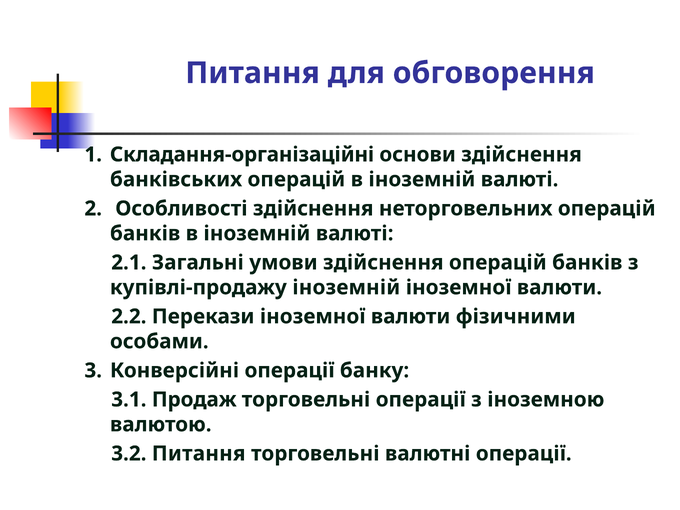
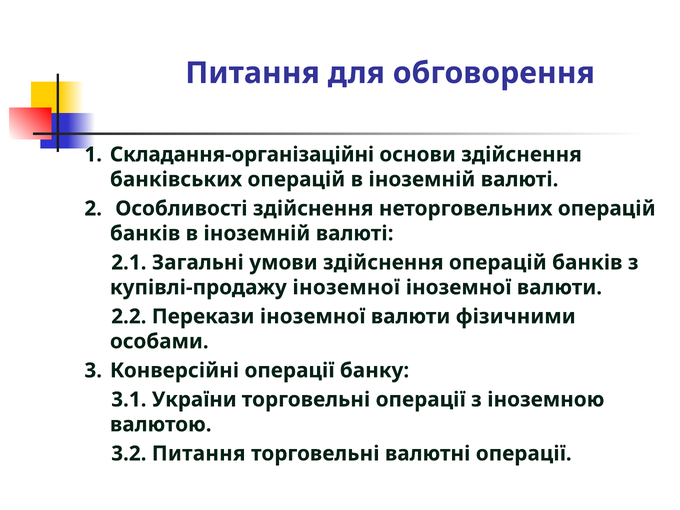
купівлі-продажу іноземній: іноземній -> іноземної
Продаж: Продаж -> України
